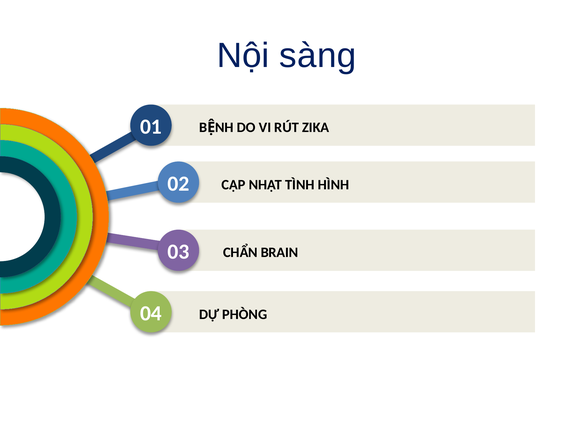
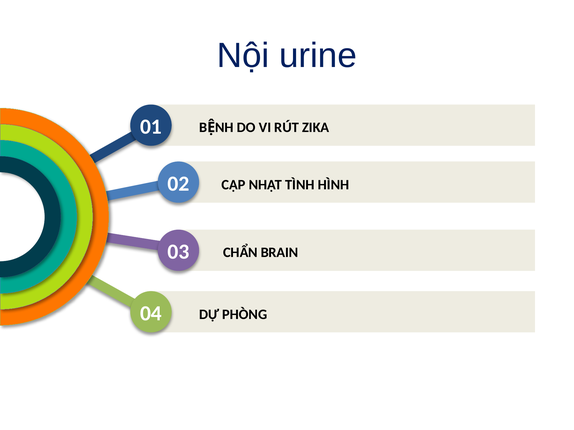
sàng: sàng -> urine
